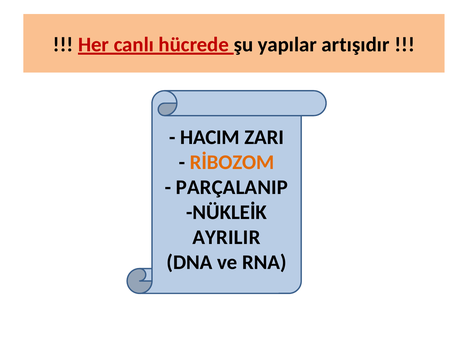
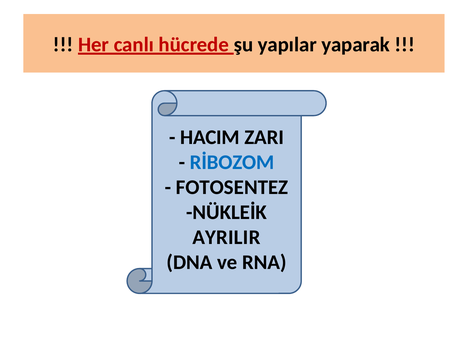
artışıdır: artışıdır -> yaparak
RİBOZOM colour: orange -> blue
PARÇALANIP: PARÇALANIP -> FOTOSENTEZ
